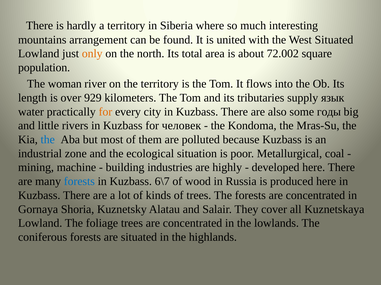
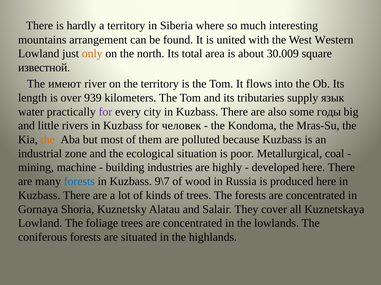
West Situated: Situated -> Western
72.002: 72.002 -> 30.009
population: population -> известной
woman: woman -> имеют
929: 929 -> 939
for at (105, 112) colour: orange -> purple
the at (48, 140) colour: blue -> orange
6\7: 6\7 -> 9\7
